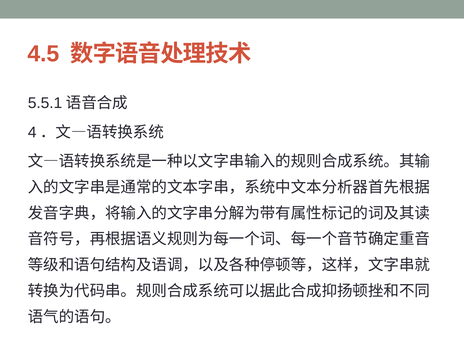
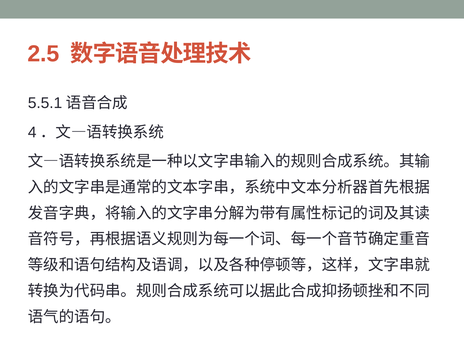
4.5: 4.5 -> 2.5
